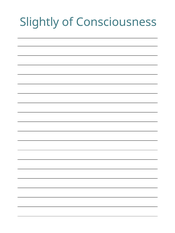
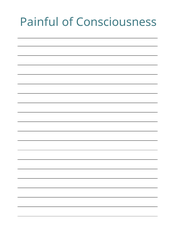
Slightly: Slightly -> Painful
